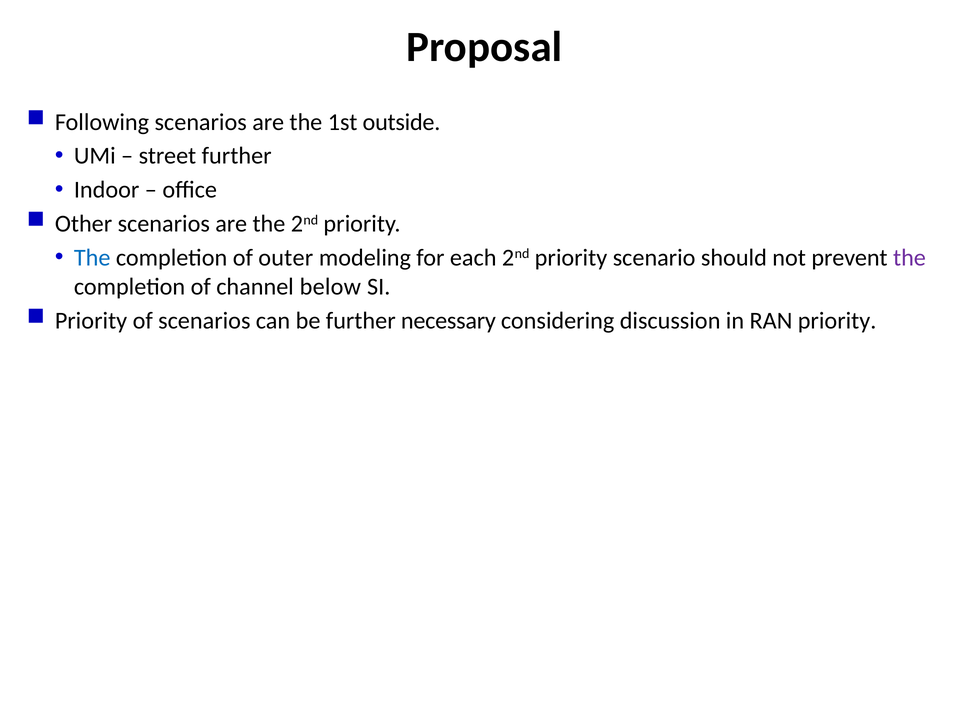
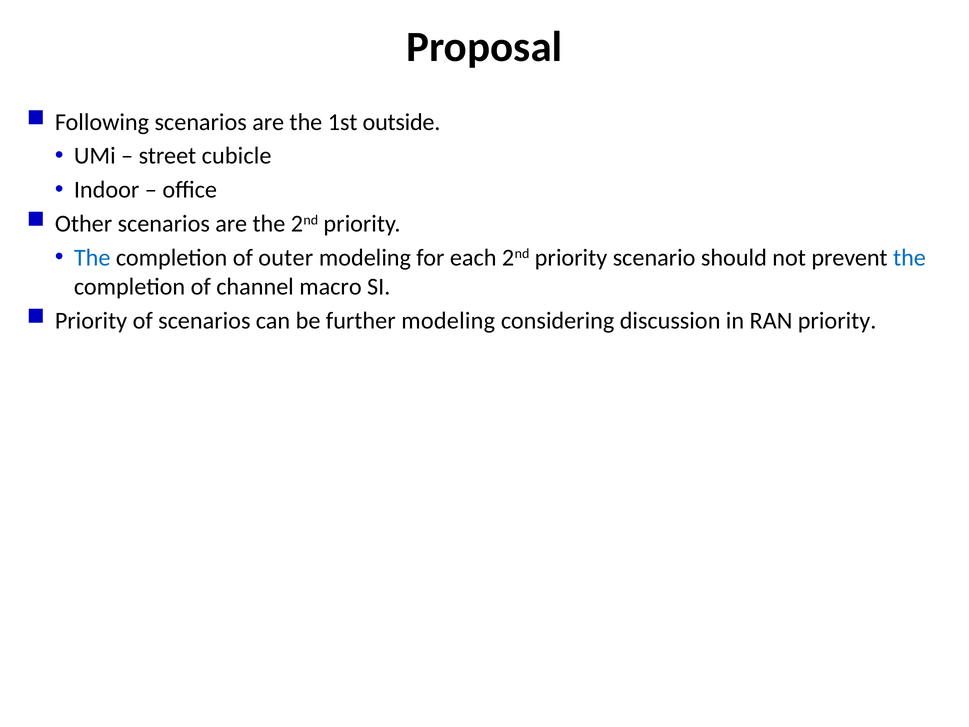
street further: further -> cubicle
the at (909, 258) colour: purple -> blue
below: below -> macro
further necessary: necessary -> modeling
